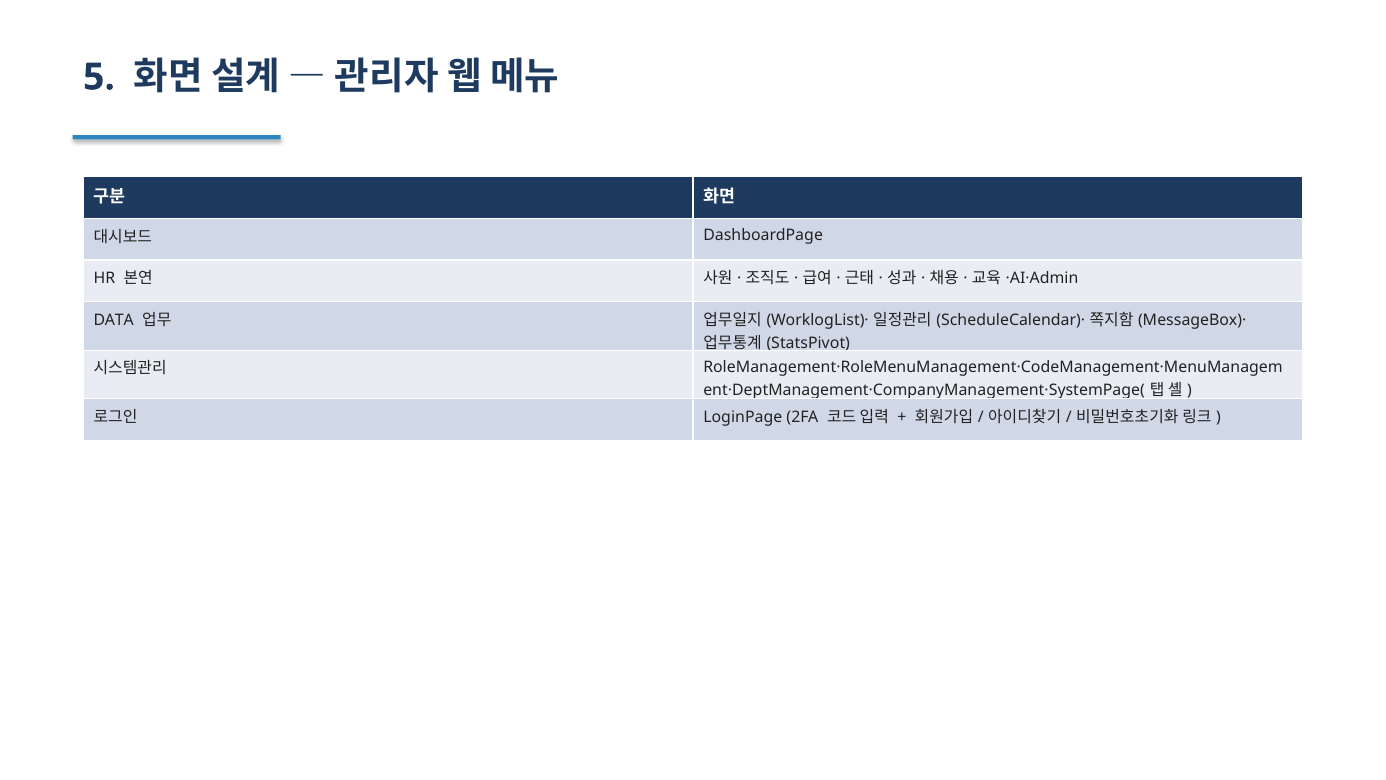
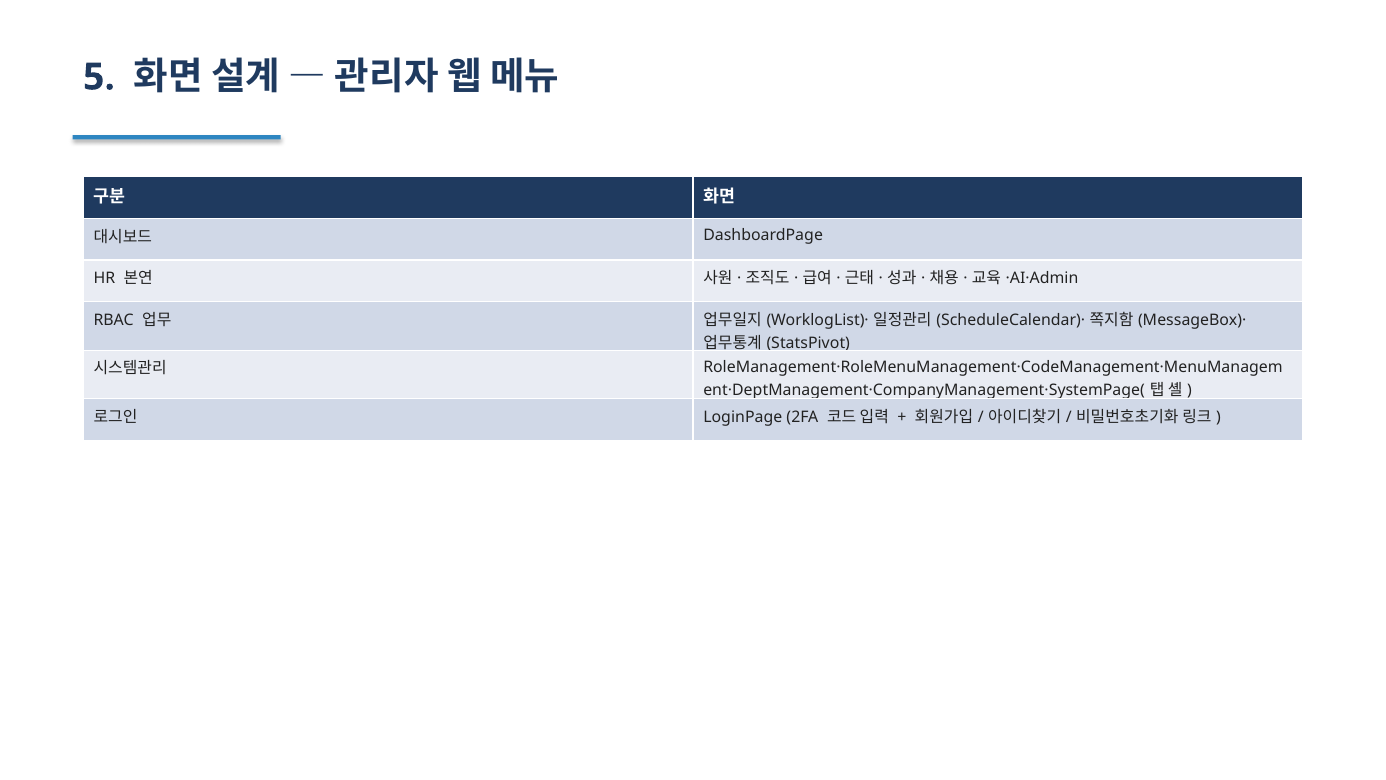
DATA: DATA -> RBAC
